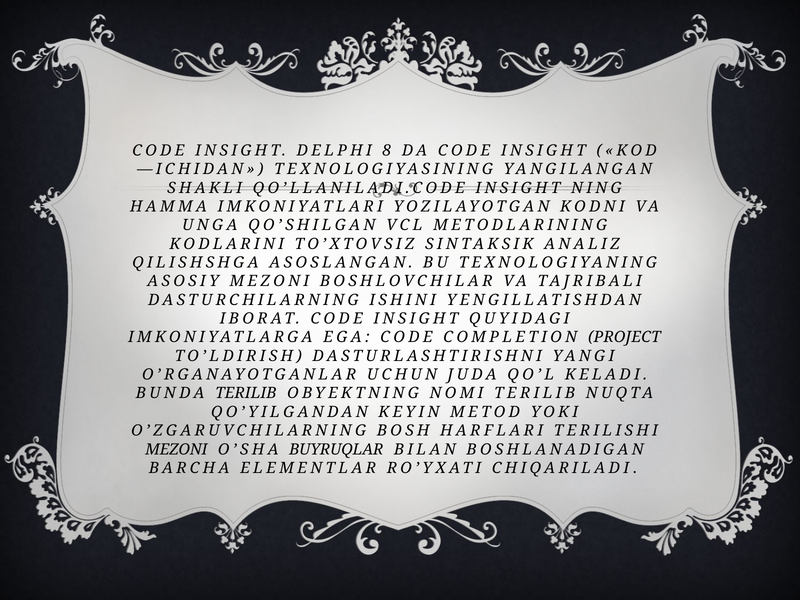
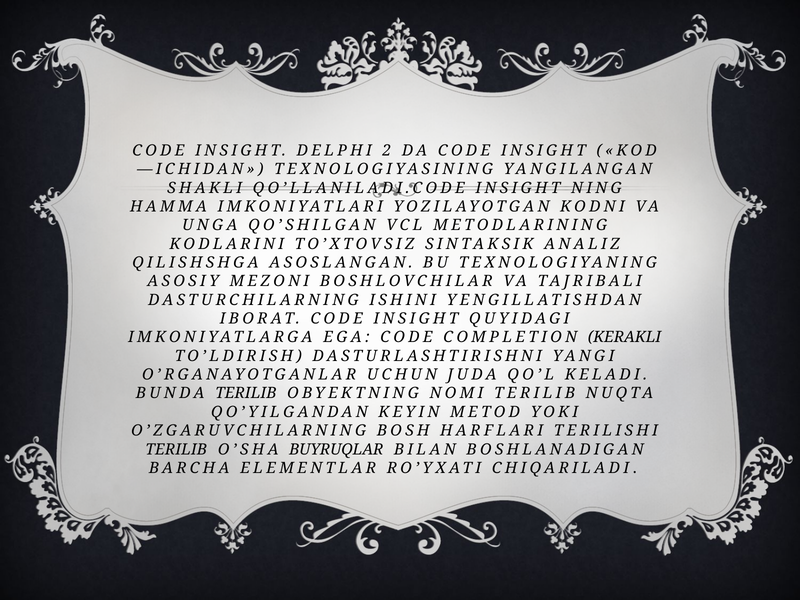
8: 8 -> 2
PROJECT: PROJECT -> KERAKLI
MEZONI at (176, 449): MEZONI -> TERILIB
